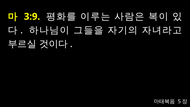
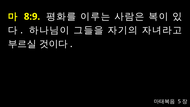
3:9: 3:9 -> 8:9
